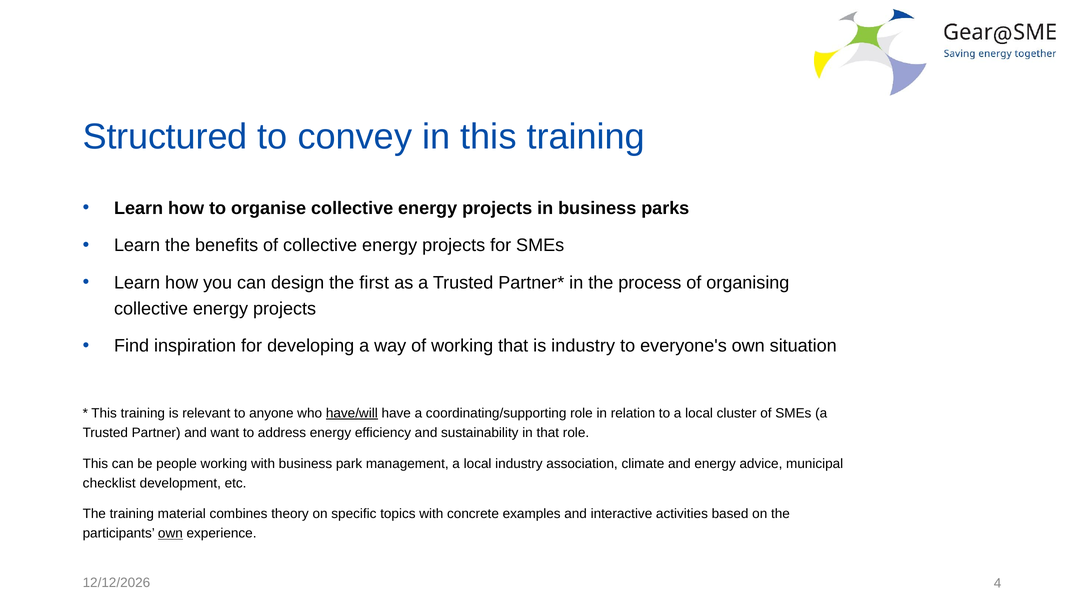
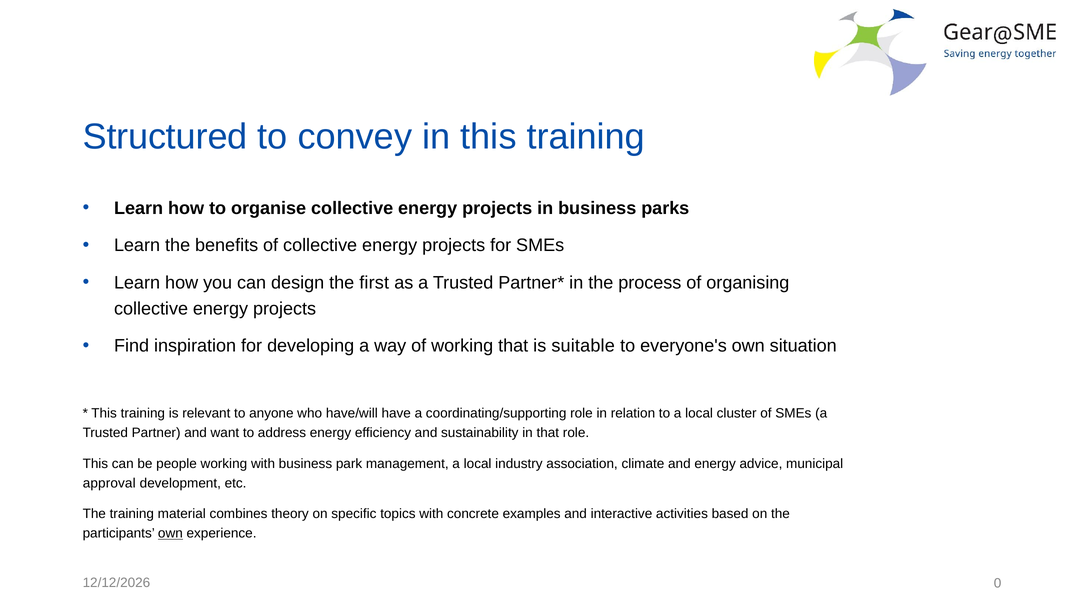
is industry: industry -> suitable
have/will underline: present -> none
checklist: checklist -> approval
4: 4 -> 0
